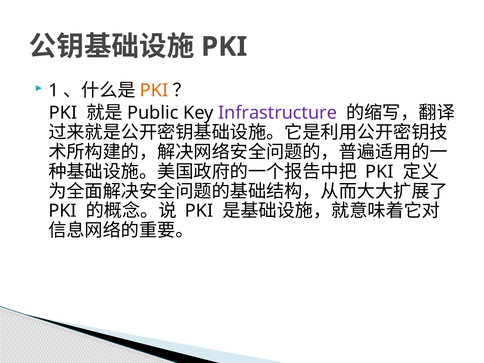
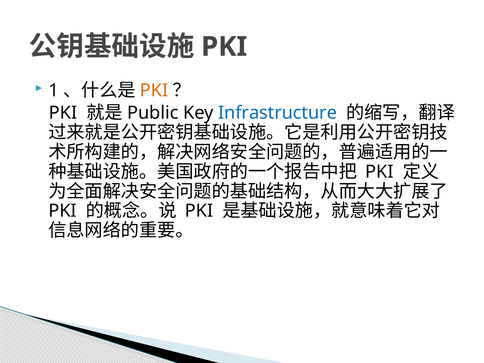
Infrastructure colour: purple -> blue
